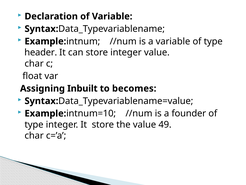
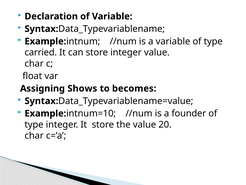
header: header -> carried
Inbuilt: Inbuilt -> Shows
49: 49 -> 20
